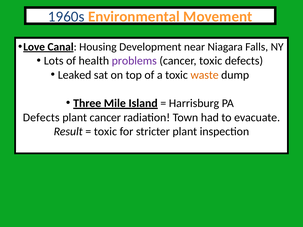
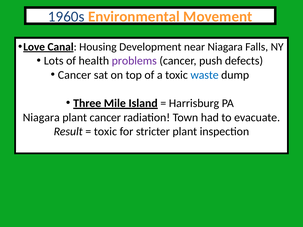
cancer toxic: toxic -> push
Leaked at (75, 75): Leaked -> Cancer
waste colour: orange -> blue
Defects at (41, 118): Defects -> Niagara
